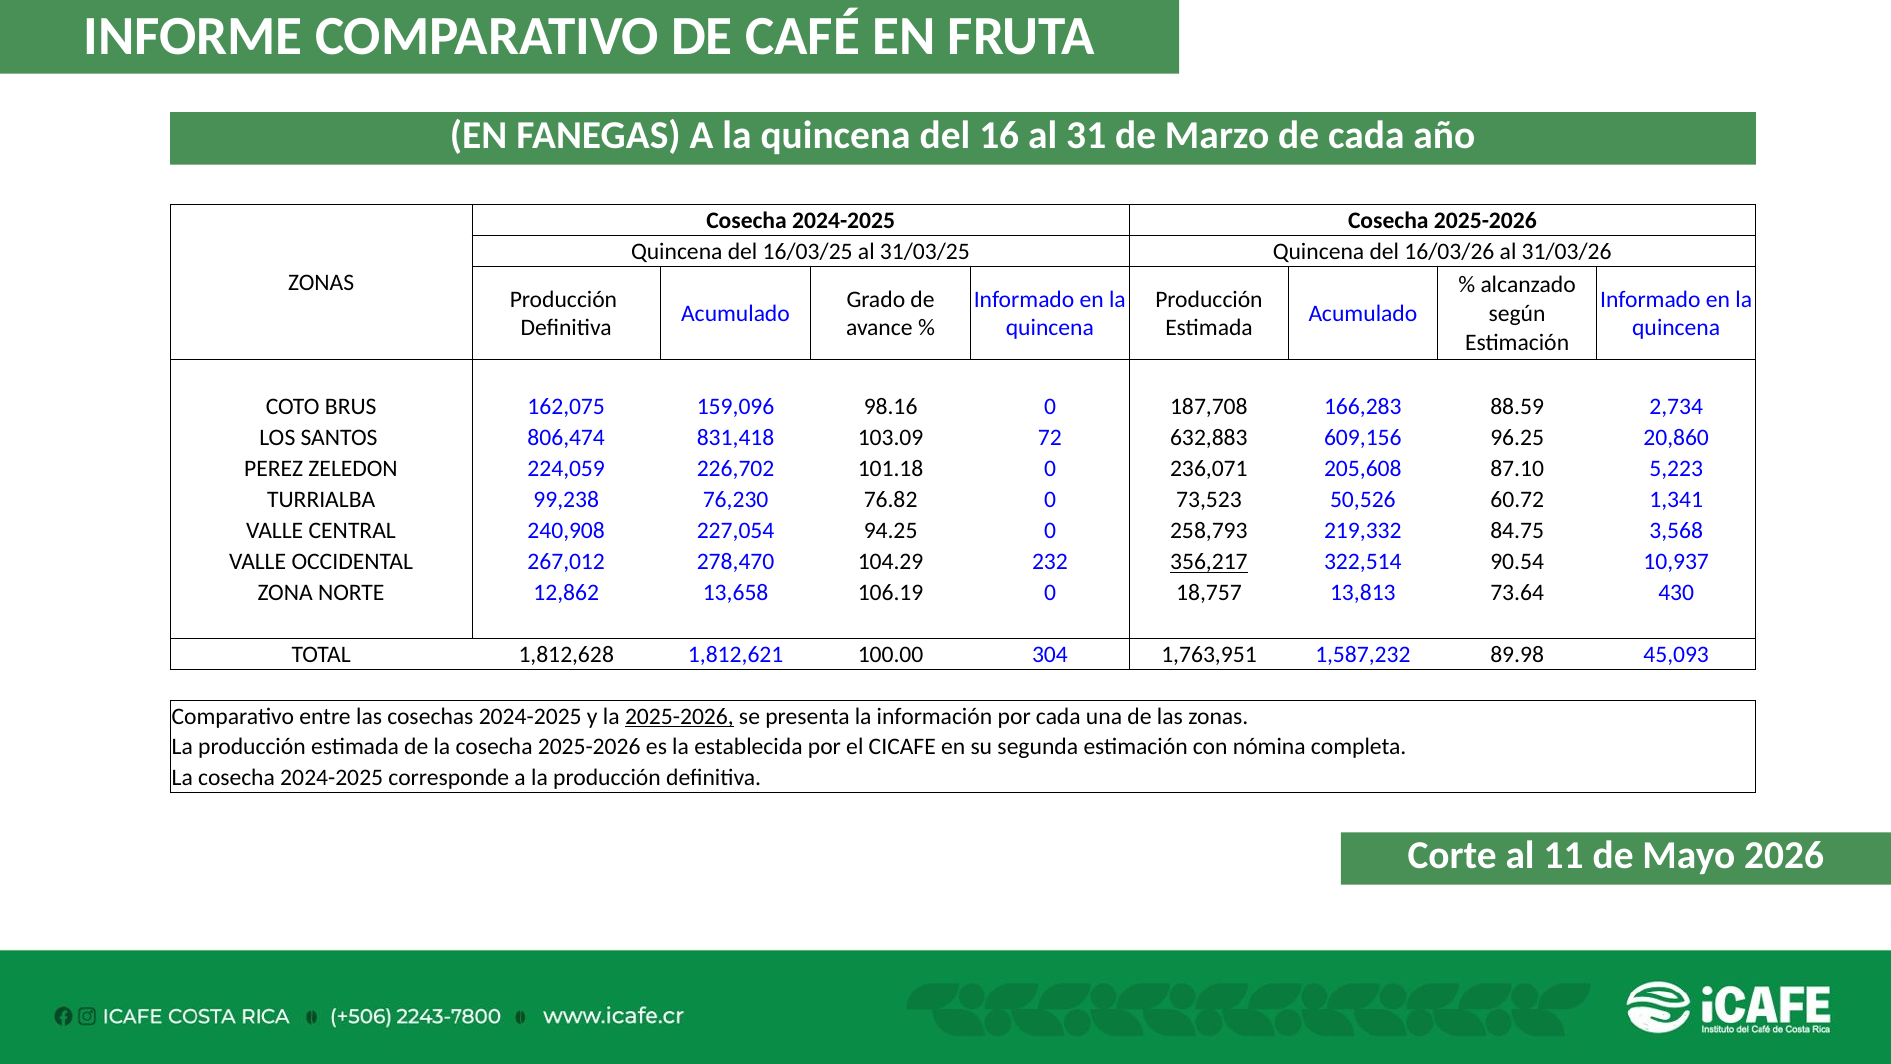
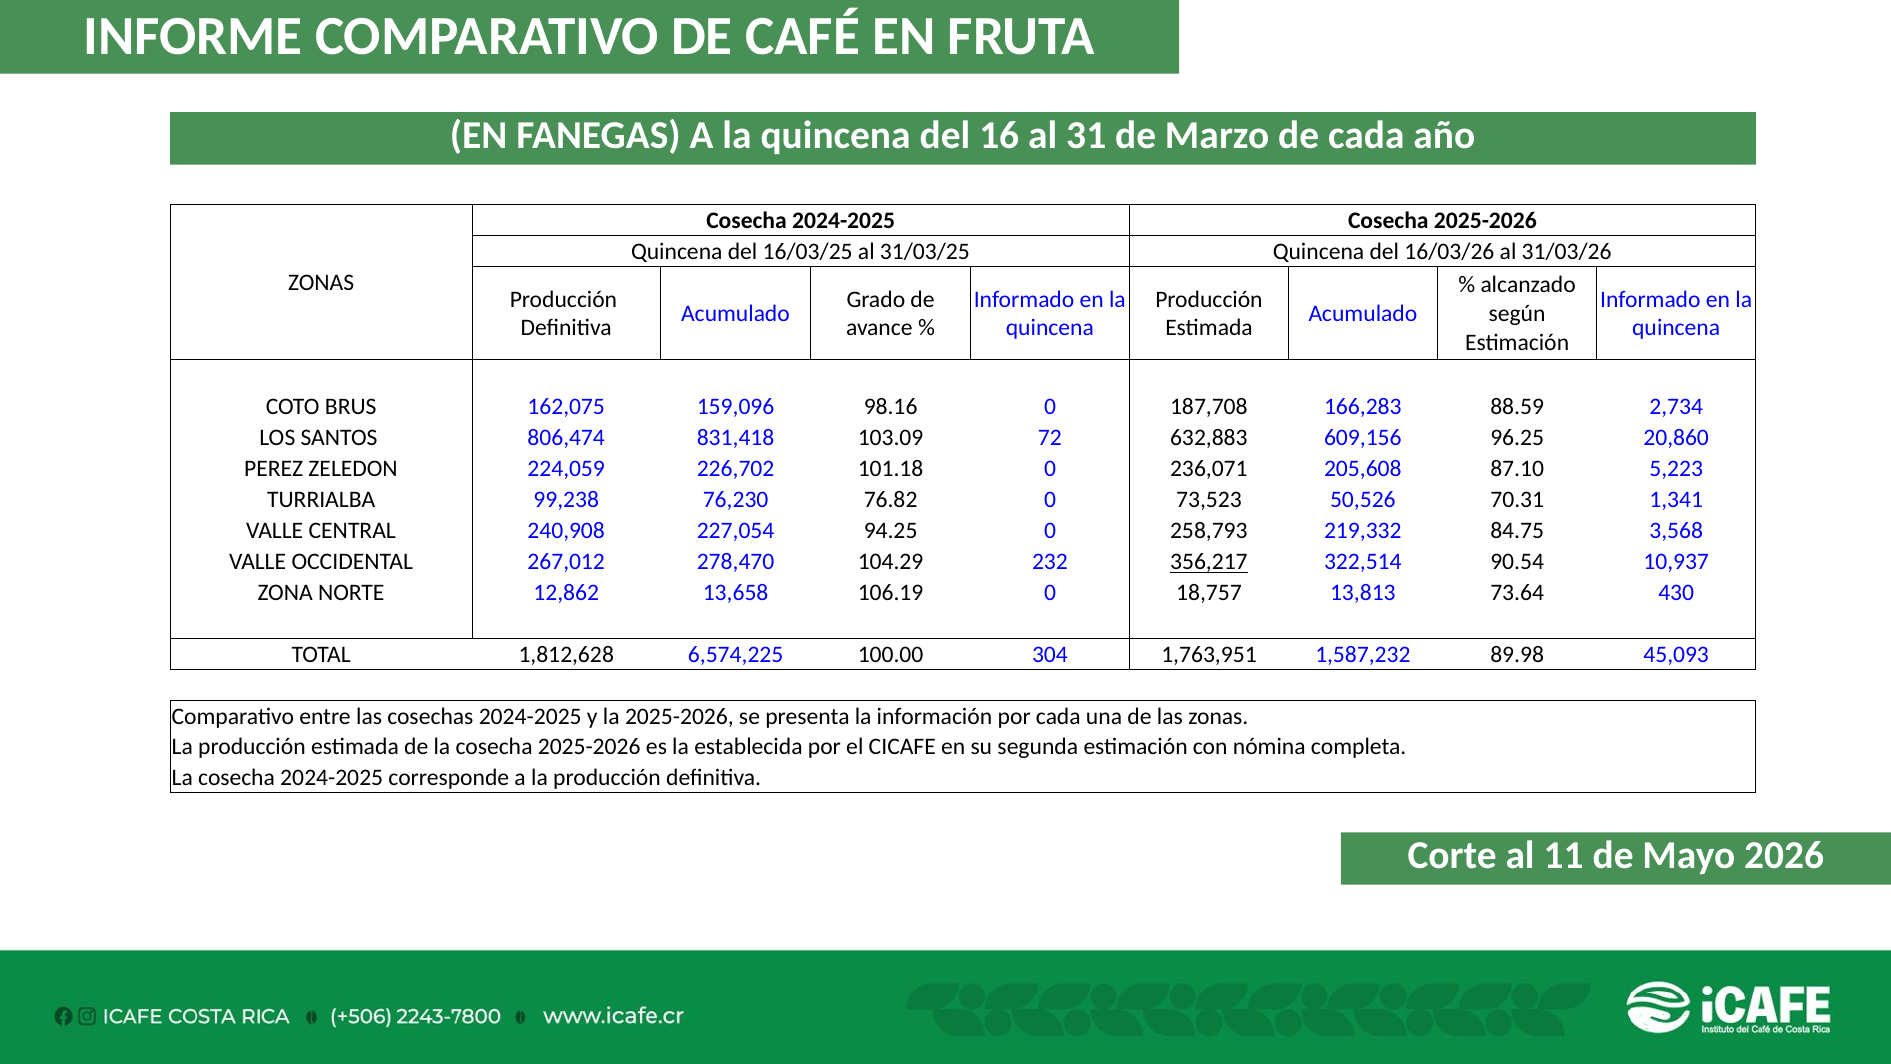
60.72: 60.72 -> 70.31
1,812,621: 1,812,621 -> 6,574,225
2025-2026 at (679, 716) underline: present -> none
